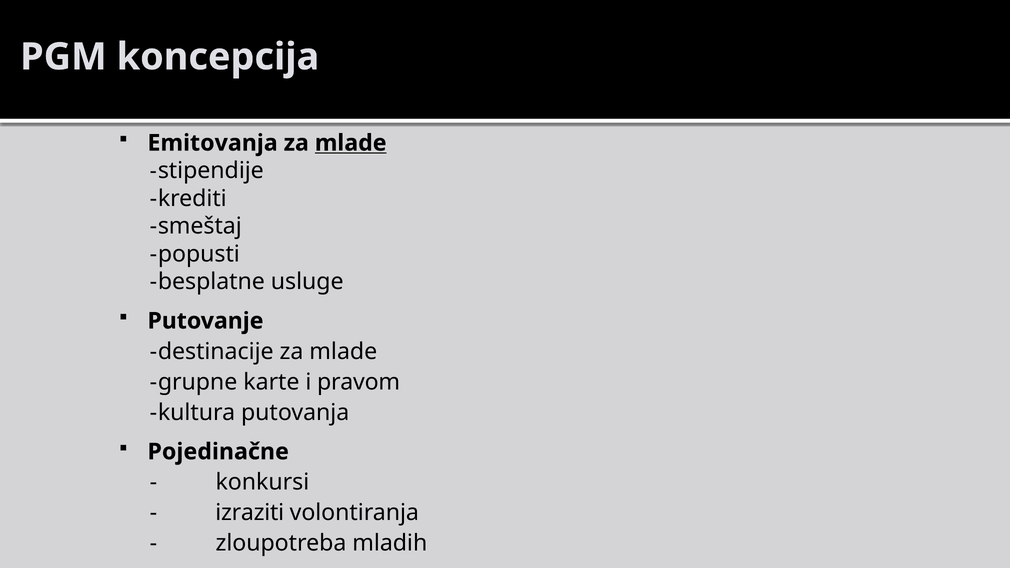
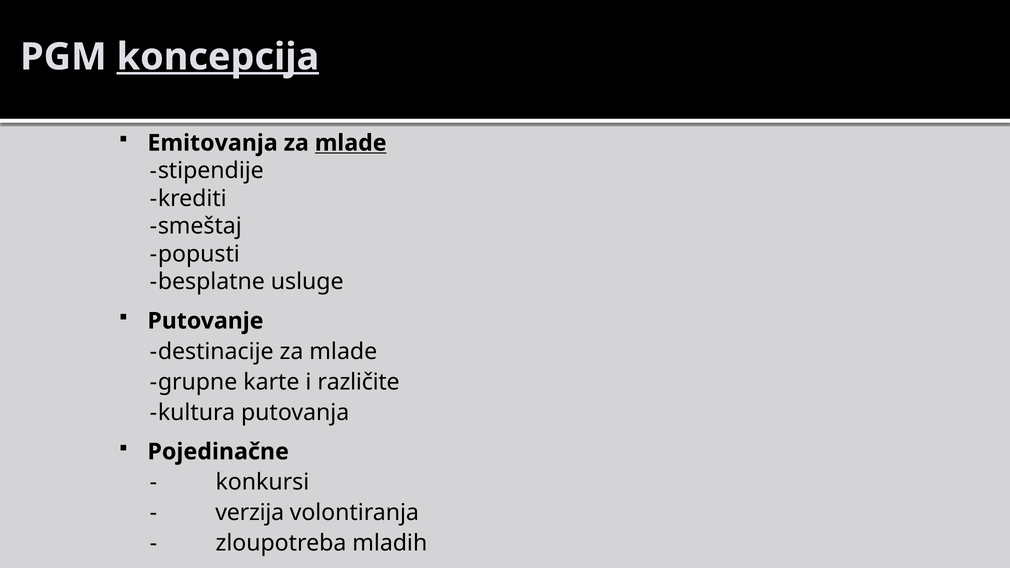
koncepcija underline: none -> present
pravom: pravom -> različite
izraziti: izraziti -> verzija
